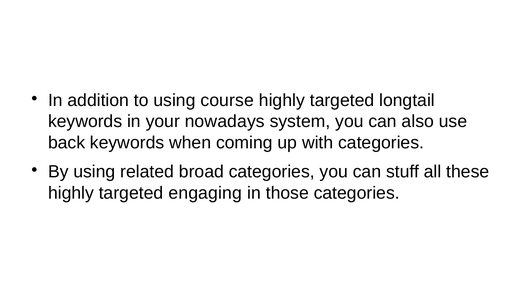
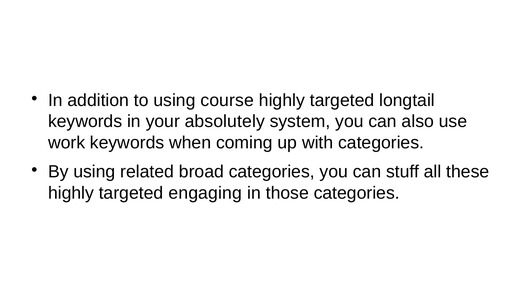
nowadays: nowadays -> absolutely
back: back -> work
